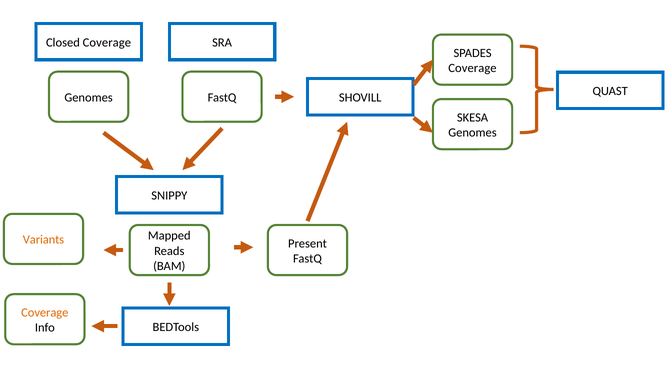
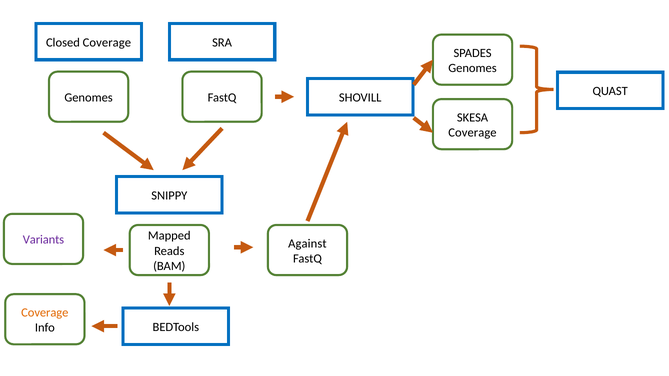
Coverage at (472, 68): Coverage -> Genomes
Genomes at (473, 133): Genomes -> Coverage
Variants colour: orange -> purple
Present: Present -> Against
